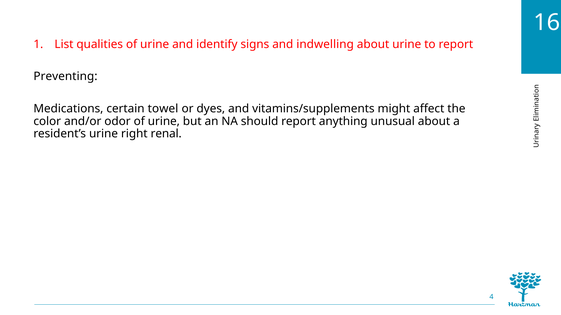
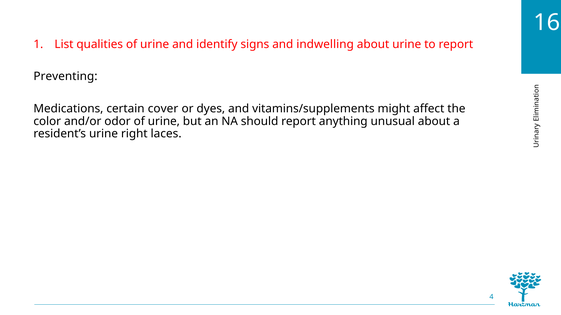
towel: towel -> cover
renal: renal -> laces
